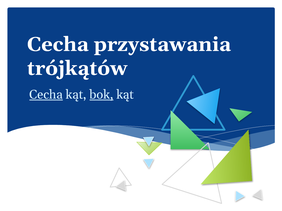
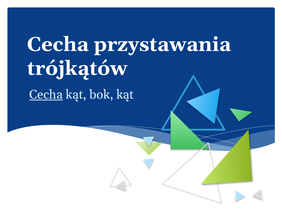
bok underline: present -> none
